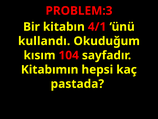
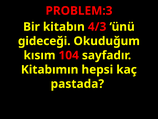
4/1: 4/1 -> 4/3
kullandı: kullandı -> gideceği
